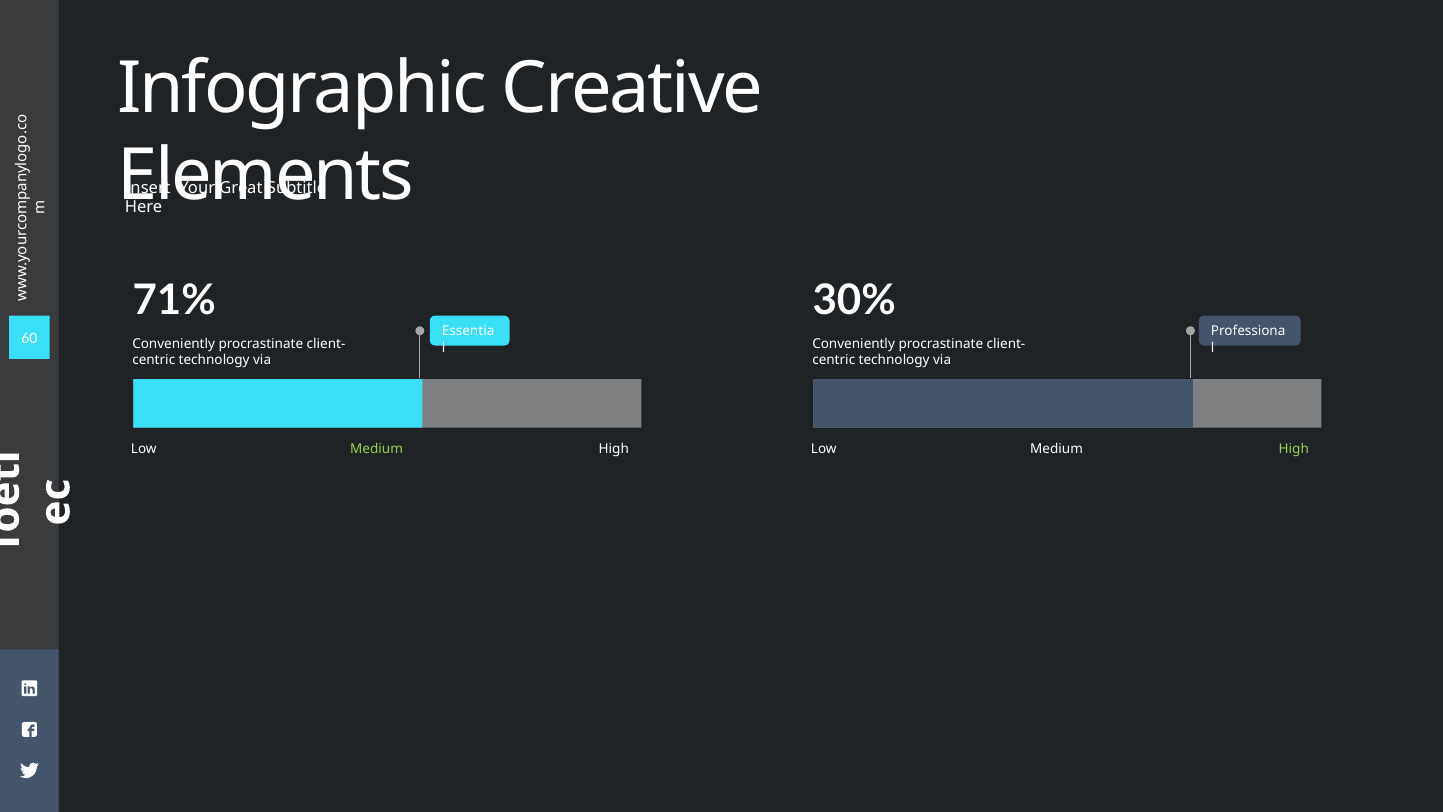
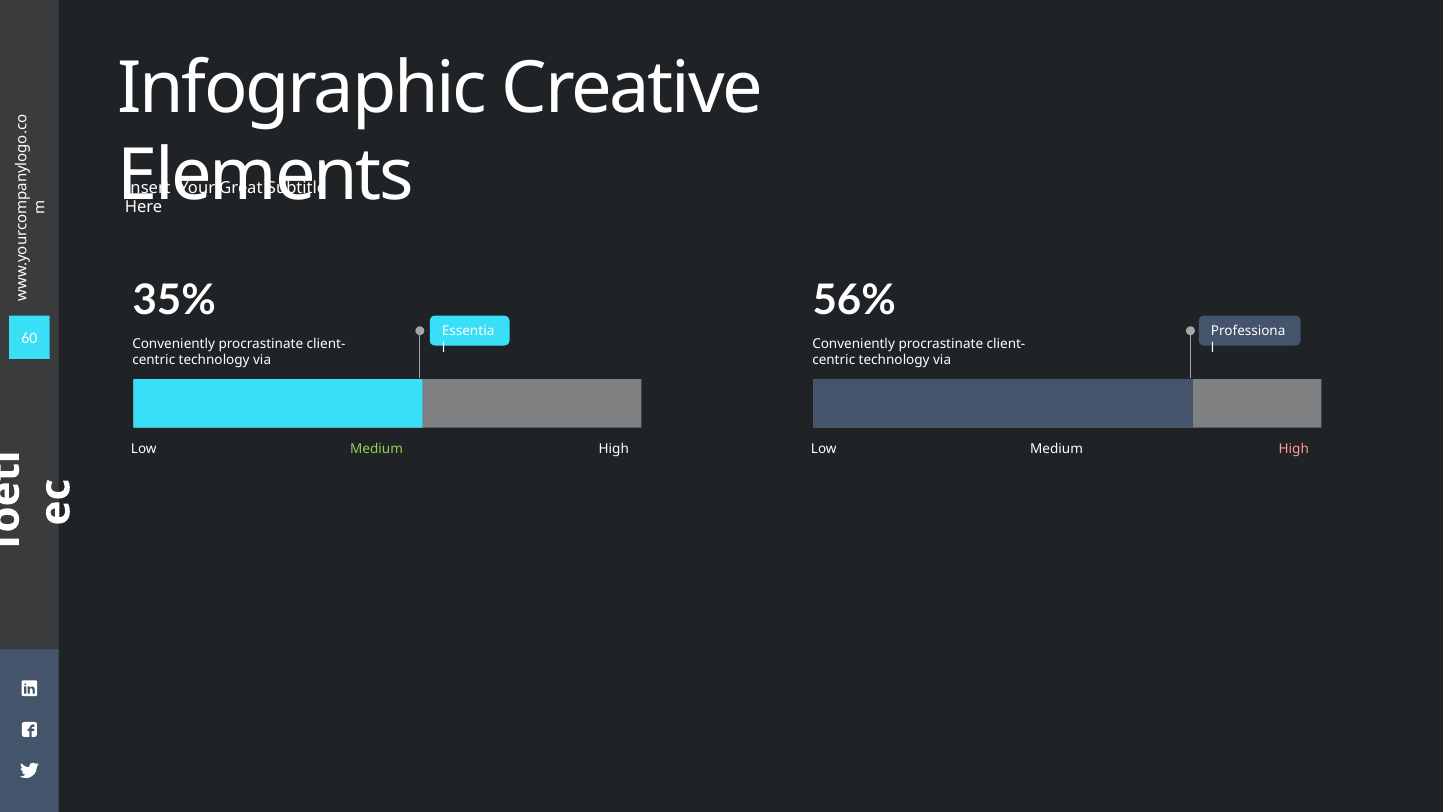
71%: 71% -> 35%
30%: 30% -> 56%
High at (1294, 449) colour: light green -> pink
